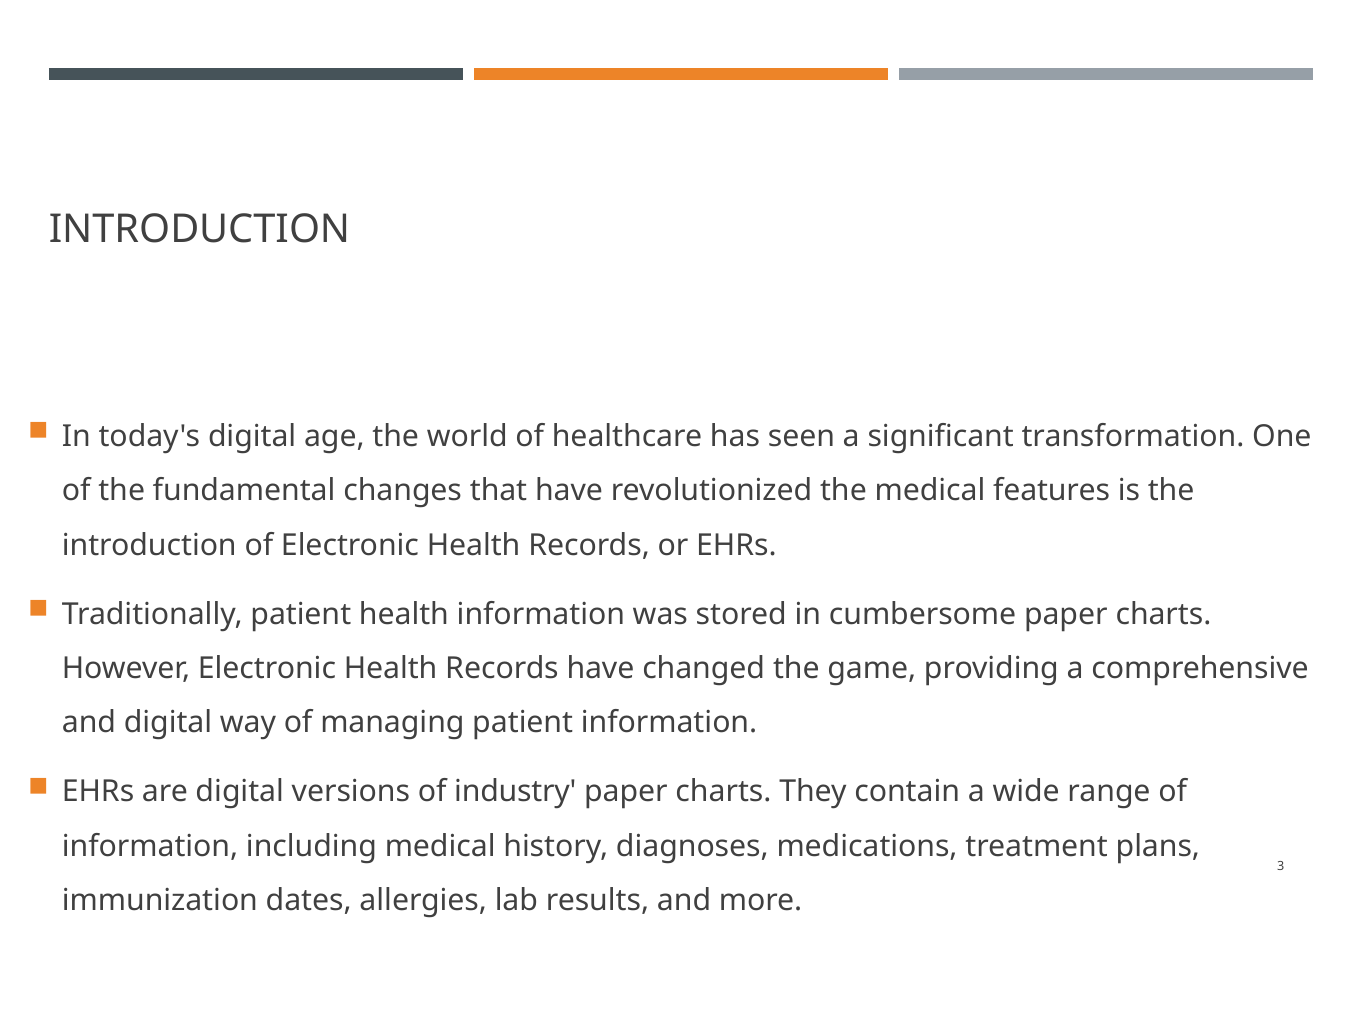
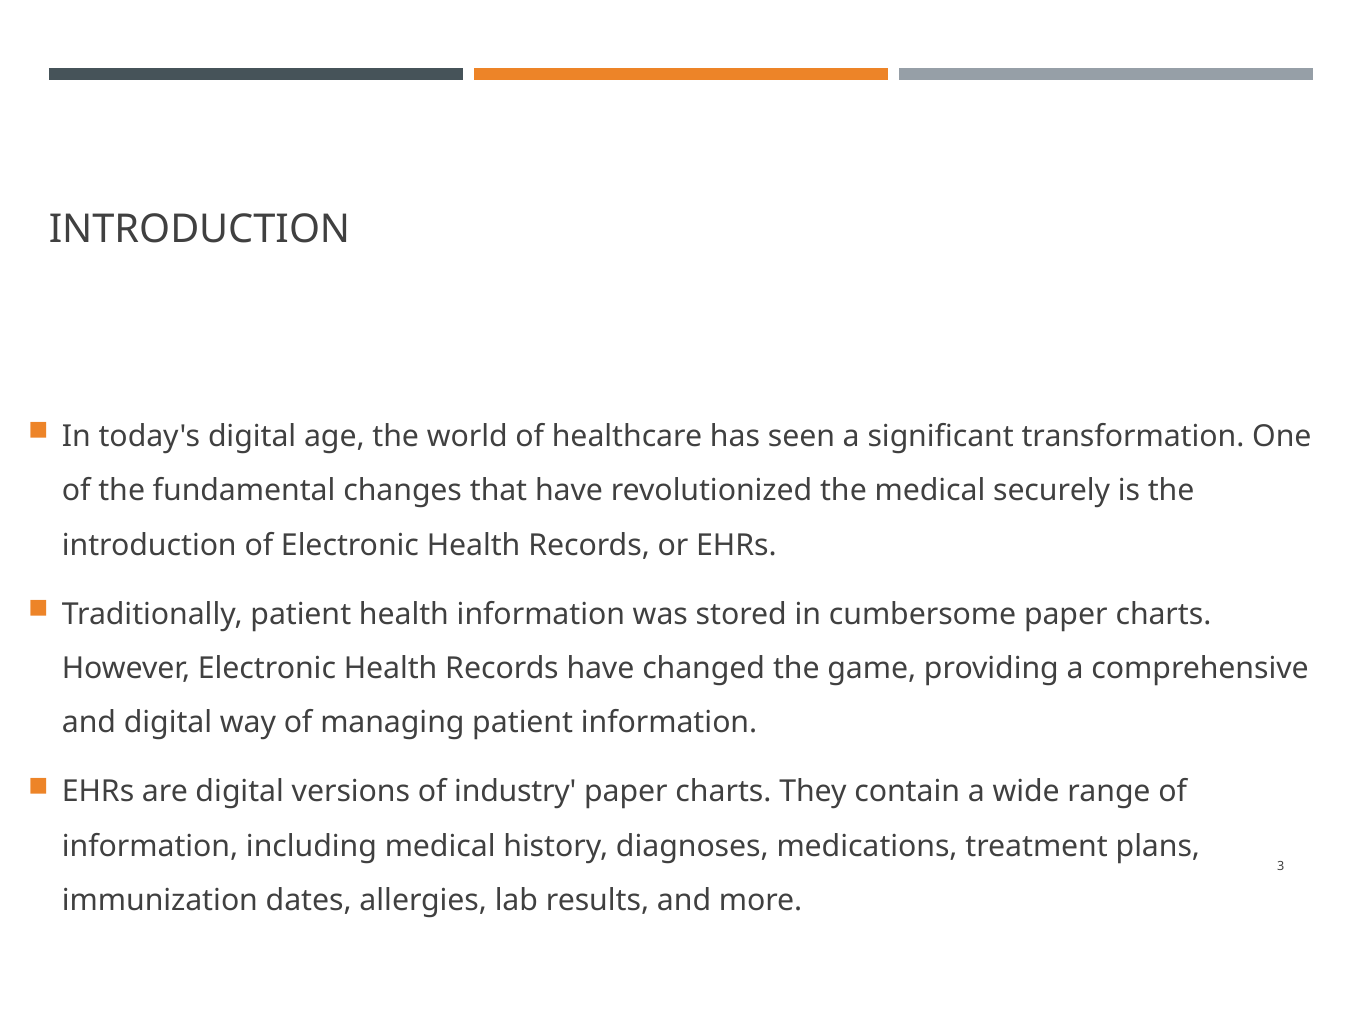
features: features -> securely
